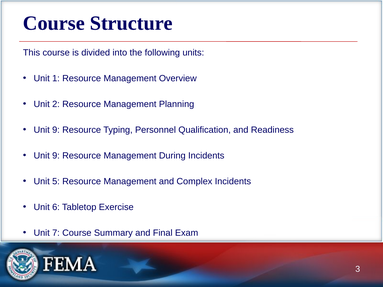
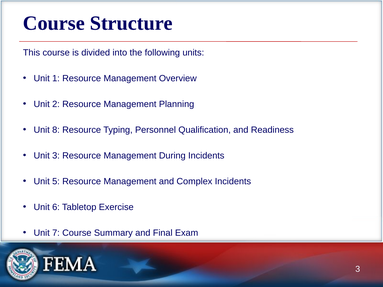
9 at (56, 130): 9 -> 8
9 at (56, 156): 9 -> 3
